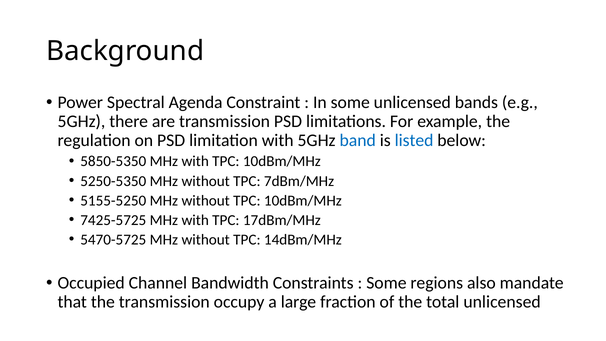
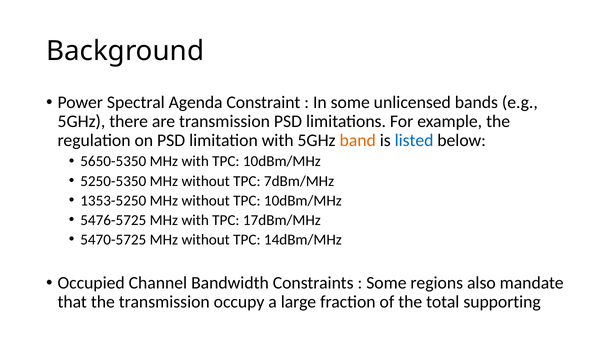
band colour: blue -> orange
5850-5350: 5850-5350 -> 5650-5350
5155-5250: 5155-5250 -> 1353-5250
7425-5725: 7425-5725 -> 5476-5725
total unlicensed: unlicensed -> supporting
